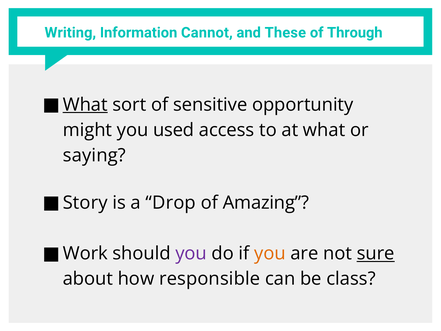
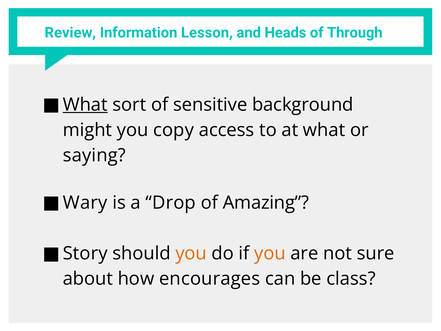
Writing: Writing -> Review
Cannot: Cannot -> Lesson
These: These -> Heads
opportunity: opportunity -> background
used: used -> copy
Story: Story -> Wary
Work: Work -> Story
you at (191, 253) colour: purple -> orange
sure underline: present -> none
responsible: responsible -> encourages
